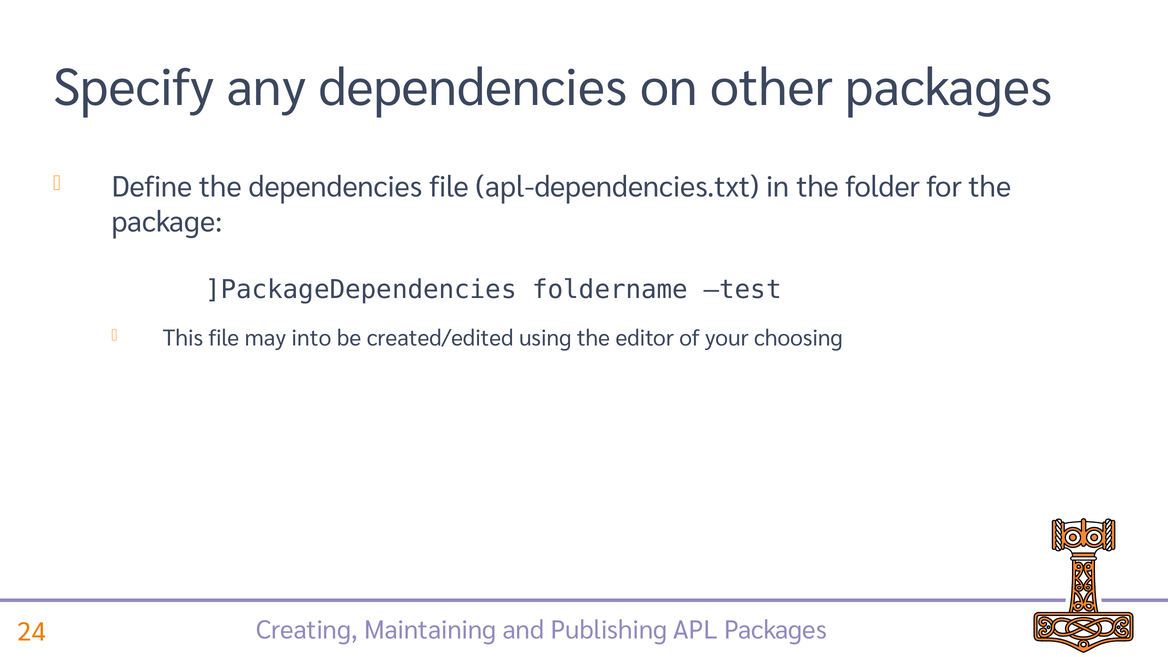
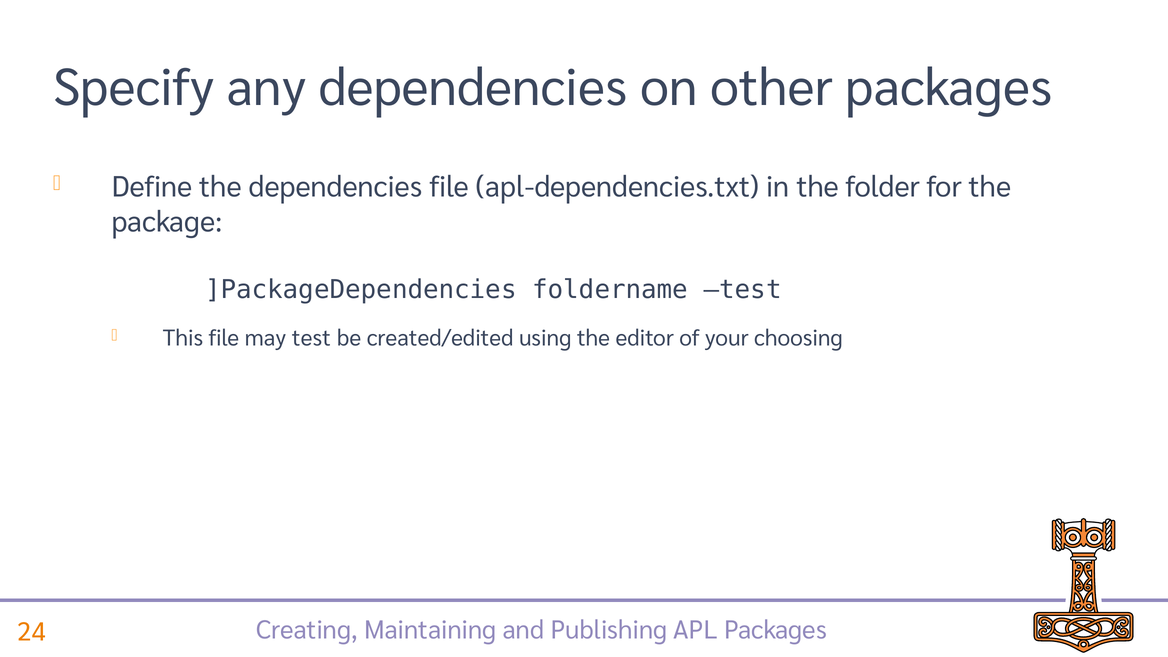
may into: into -> test
